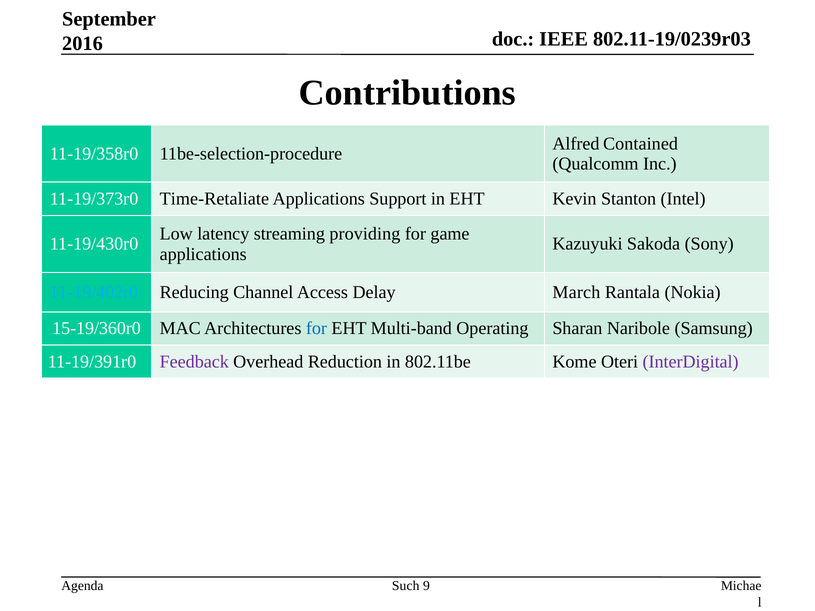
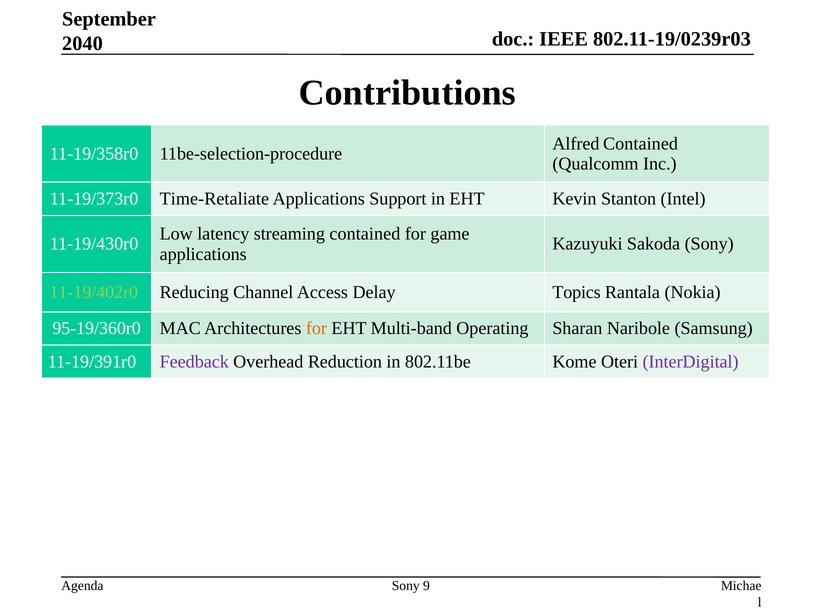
2016: 2016 -> 2040
streaming providing: providing -> contained
11-19/402r0 colour: light blue -> light green
March: March -> Topics
15-19/360r0: 15-19/360r0 -> 95-19/360r0
for at (316, 329) colour: blue -> orange
Such at (406, 586): Such -> Sony
